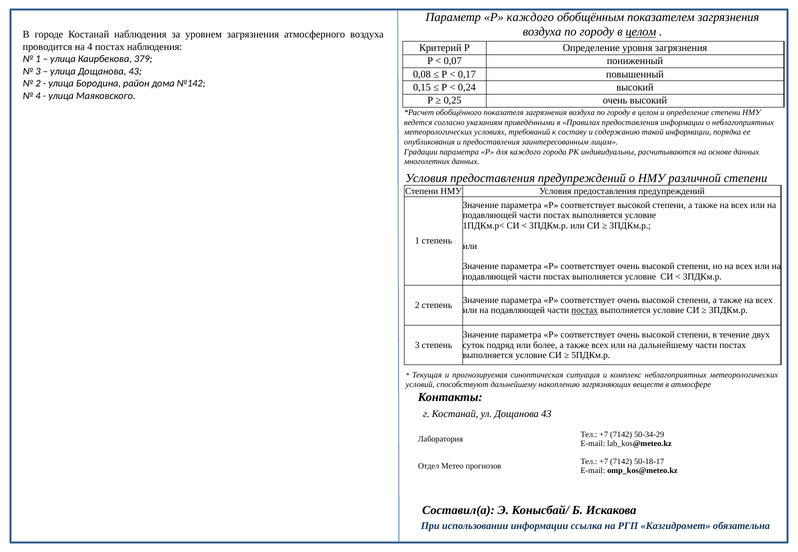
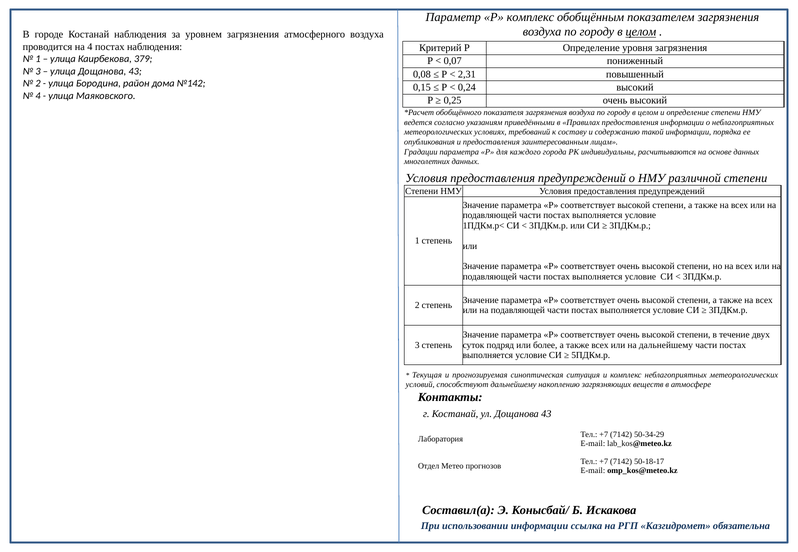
Р каждого: каждого -> комплекс
0,17: 0,17 -> 2,31
постах at (585, 311) underline: present -> none
